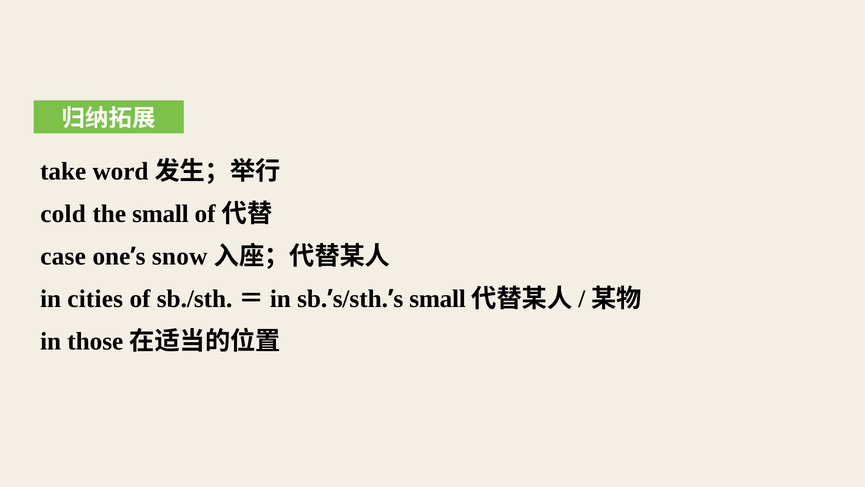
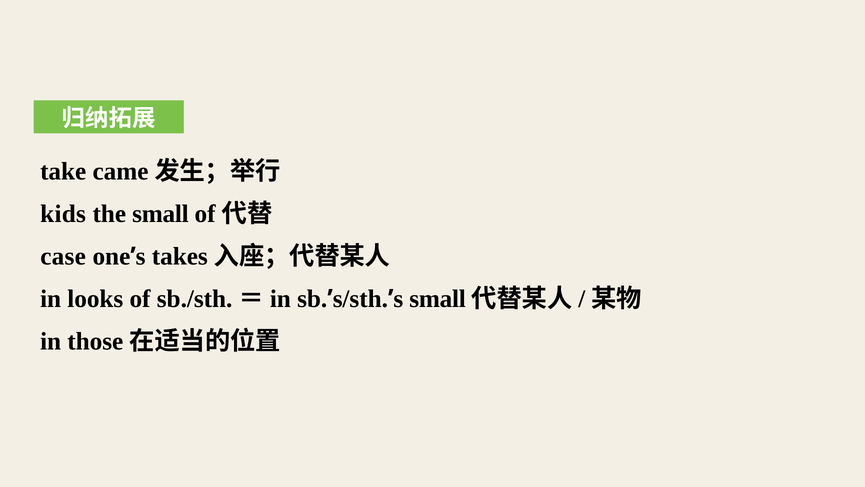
word: word -> came
cold: cold -> kids
snow: snow -> takes
cities: cities -> looks
